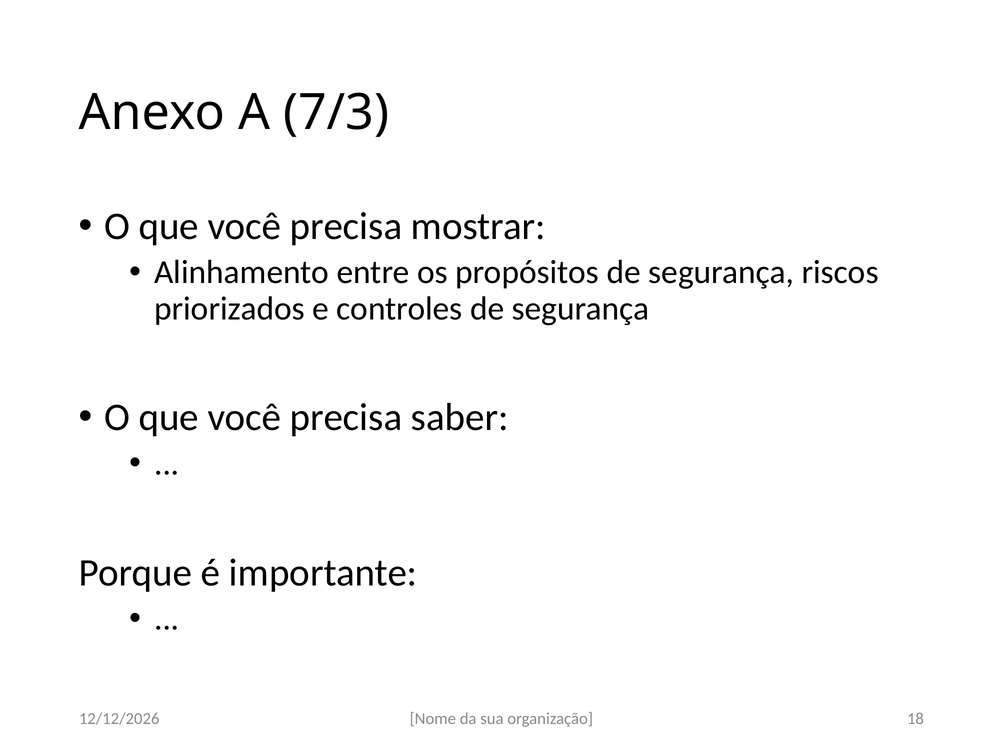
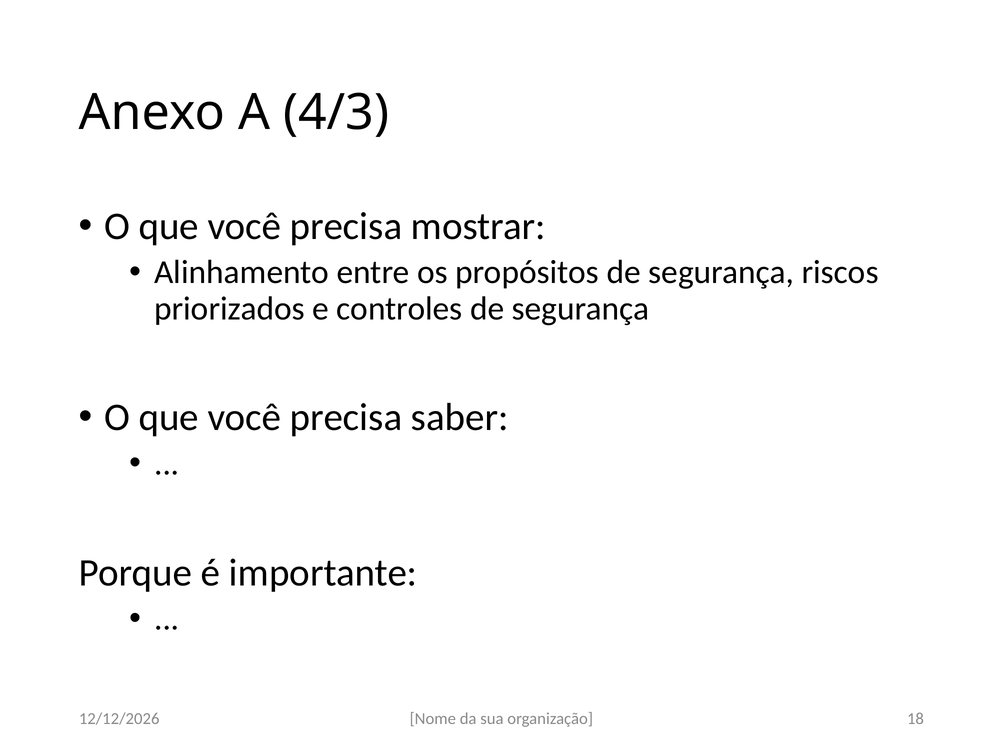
7/3: 7/3 -> 4/3
